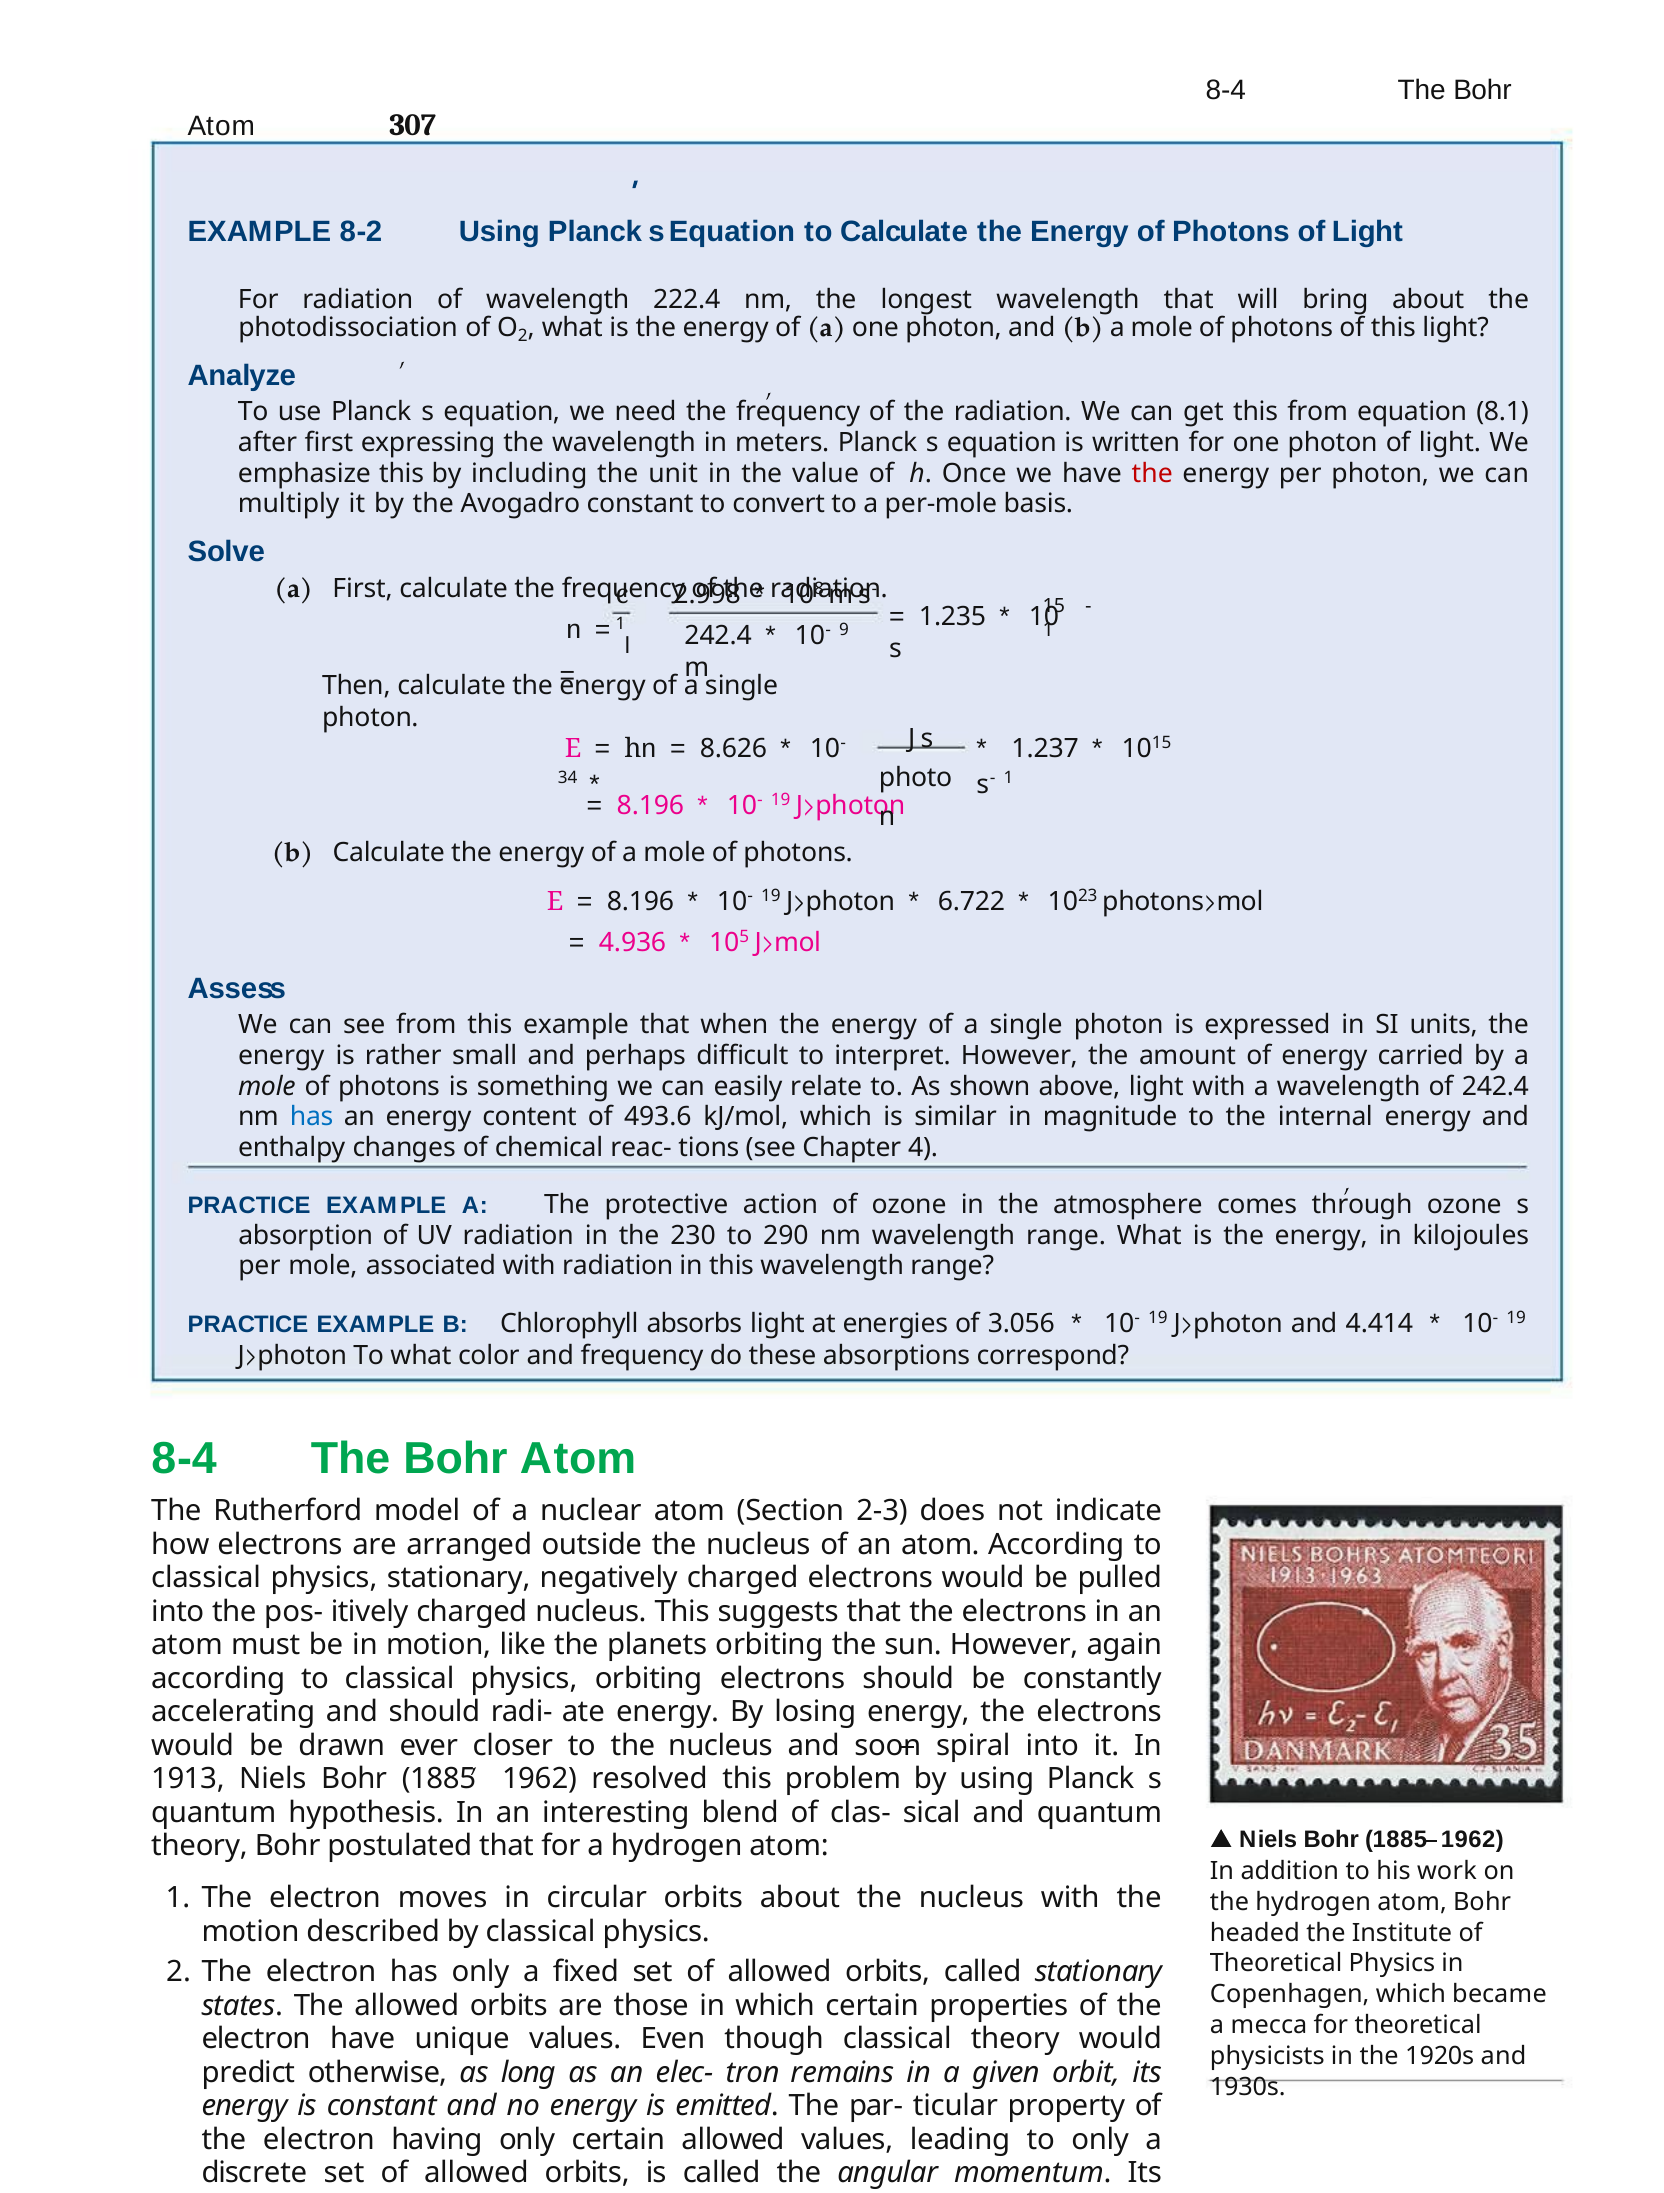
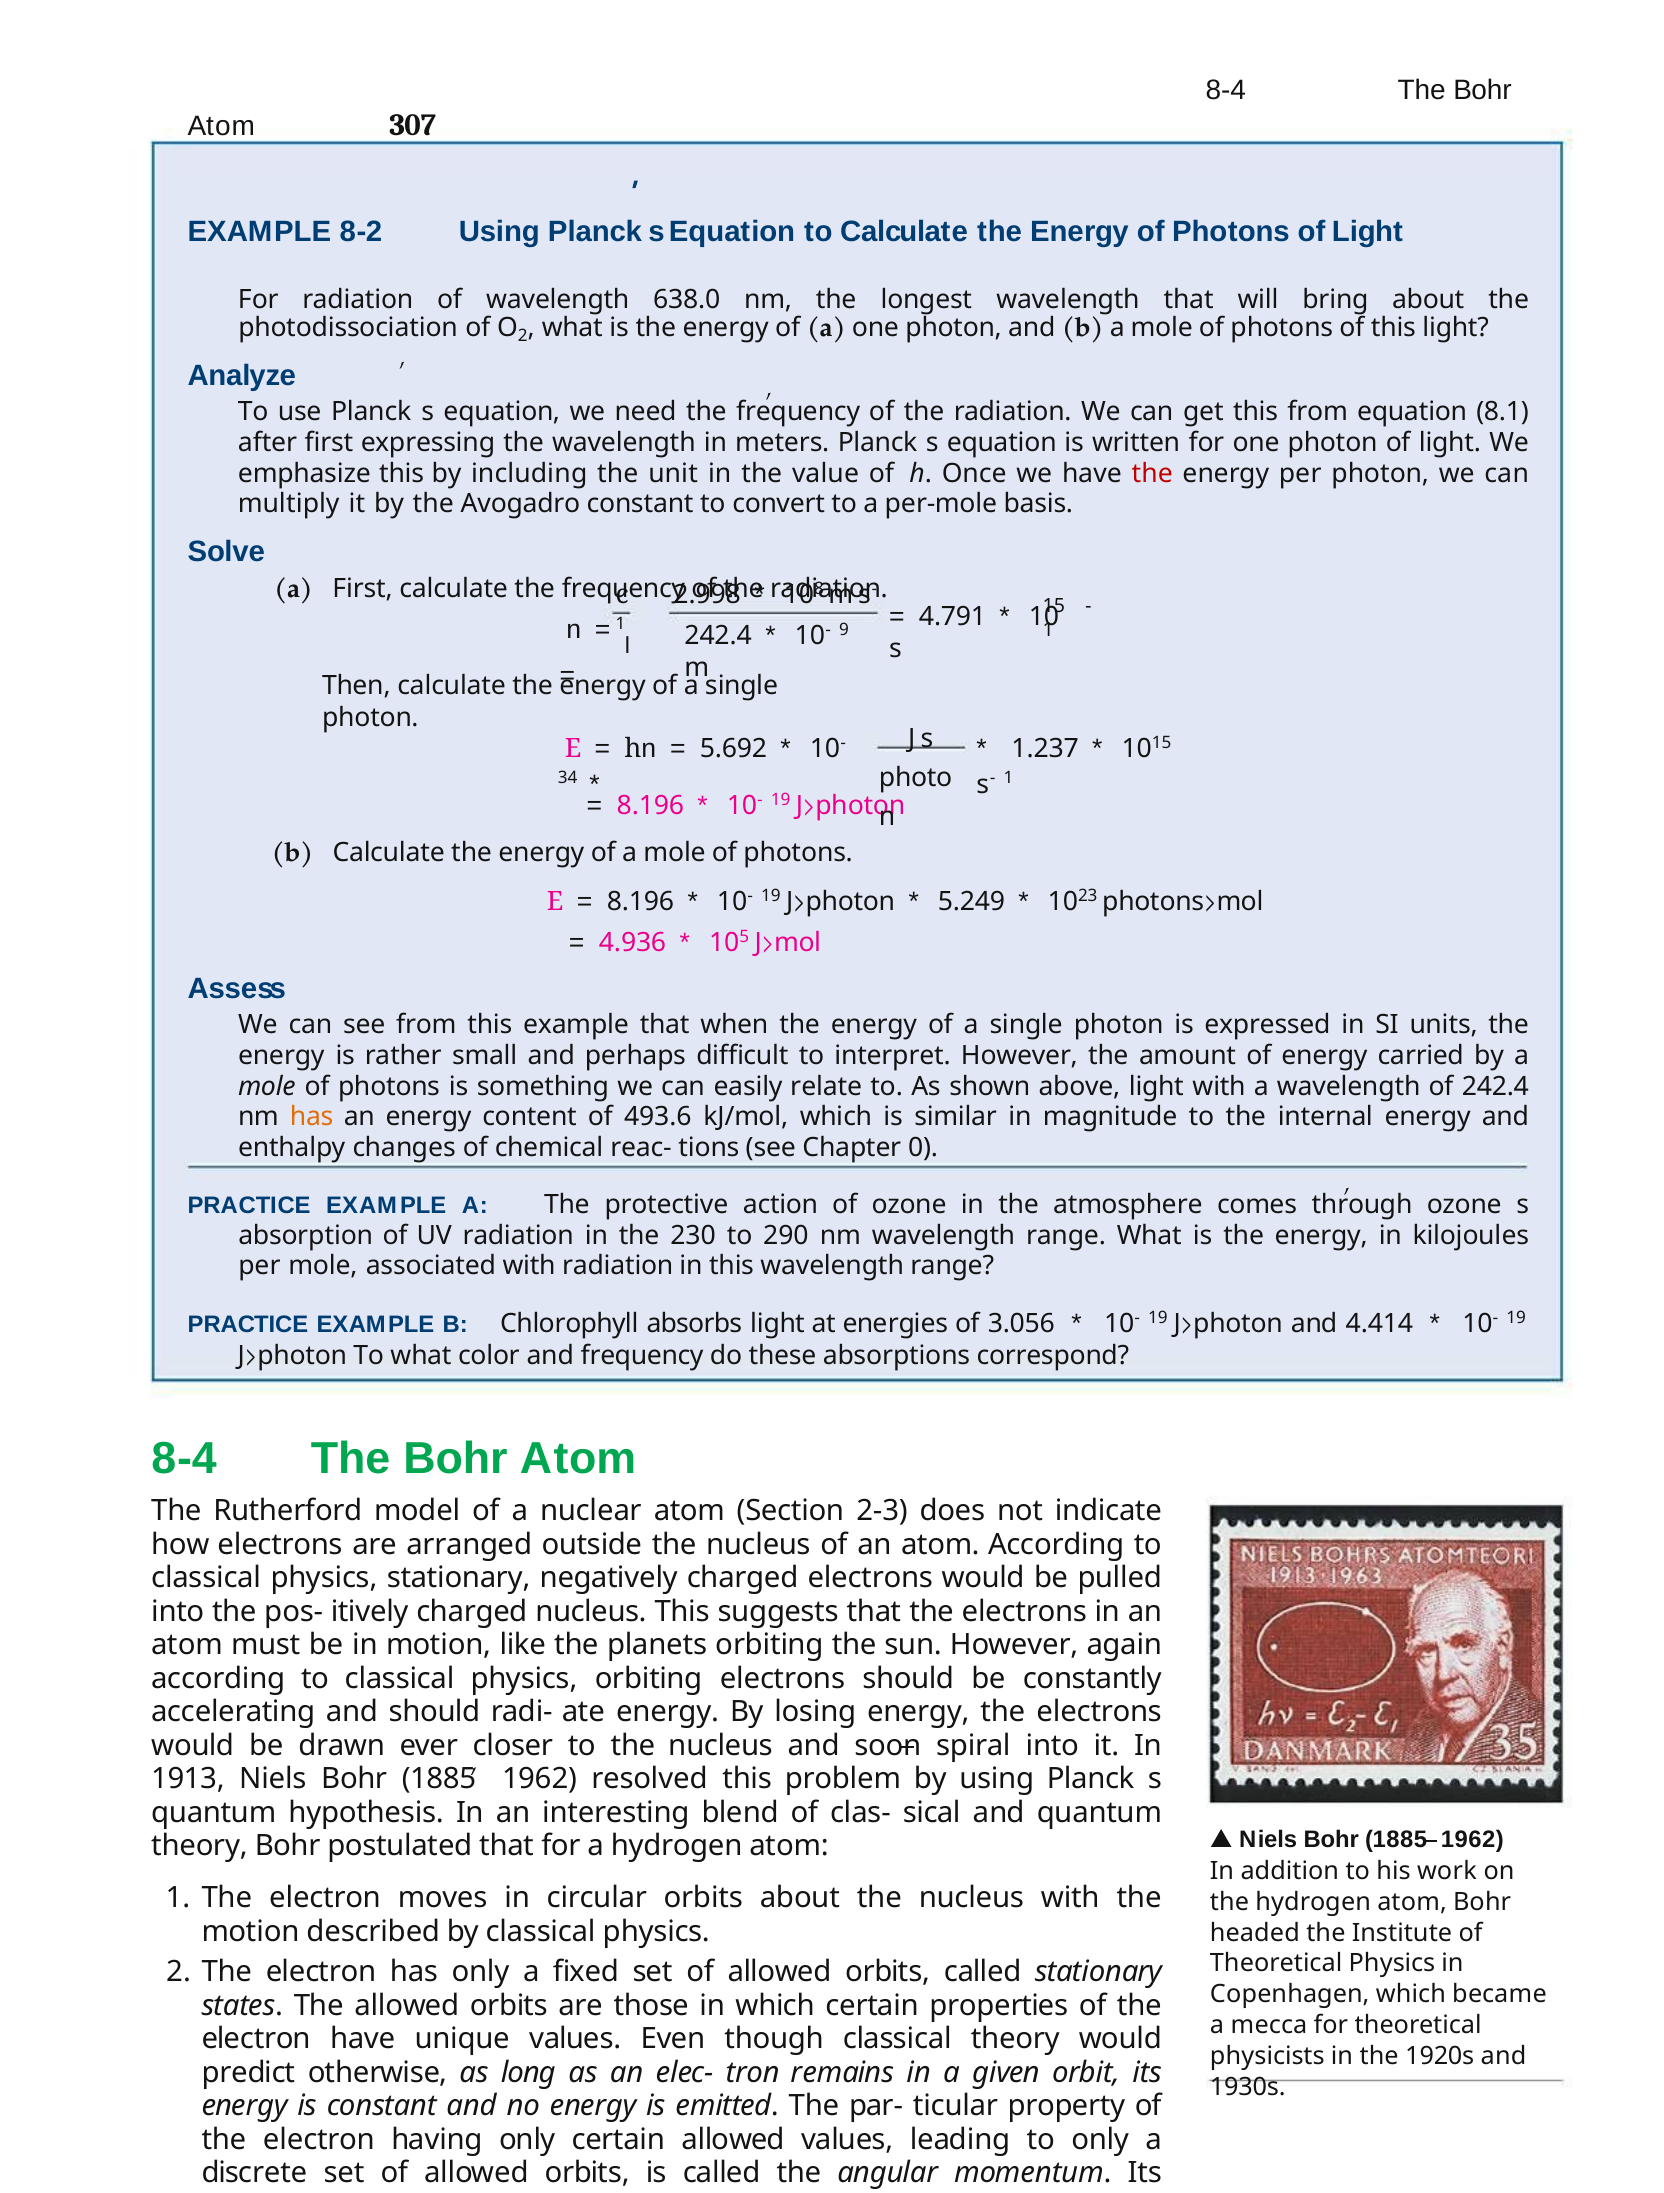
222.4: 222.4 -> 638.0
1.235: 1.235 -> 4.791
8.626: 8.626 -> 5.692
6.722: 6.722 -> 5.249
has at (312, 1117) colour: blue -> orange
4: 4 -> 0
